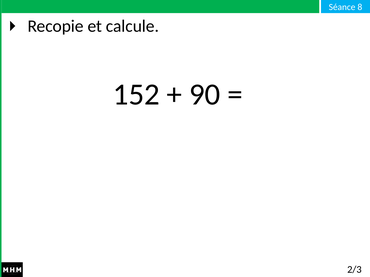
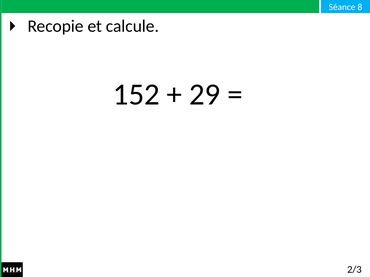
90: 90 -> 29
